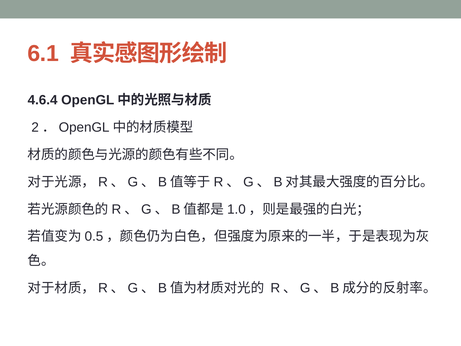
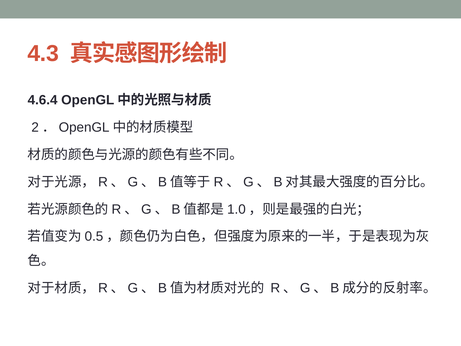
6.1: 6.1 -> 4.3
